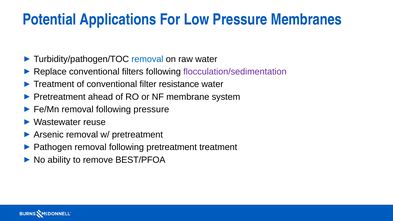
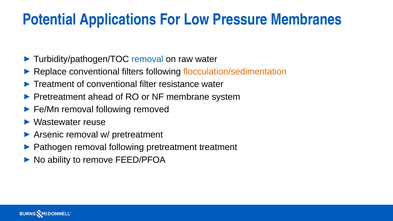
flocculation/sedimentation colour: purple -> orange
following pressure: pressure -> removed
BEST/PFOA: BEST/PFOA -> FEED/PFOA
